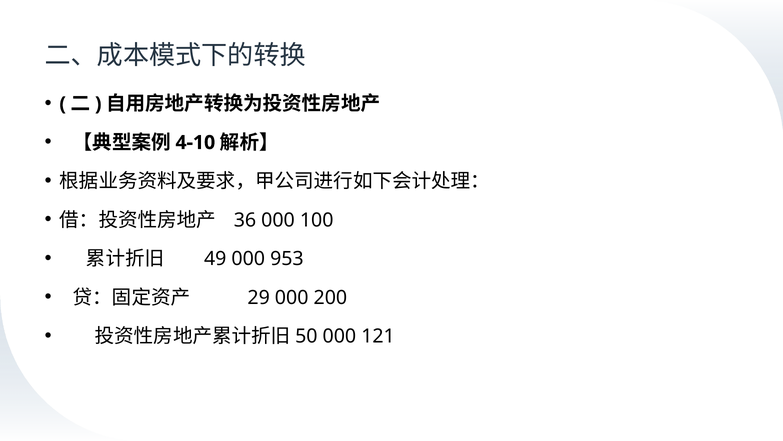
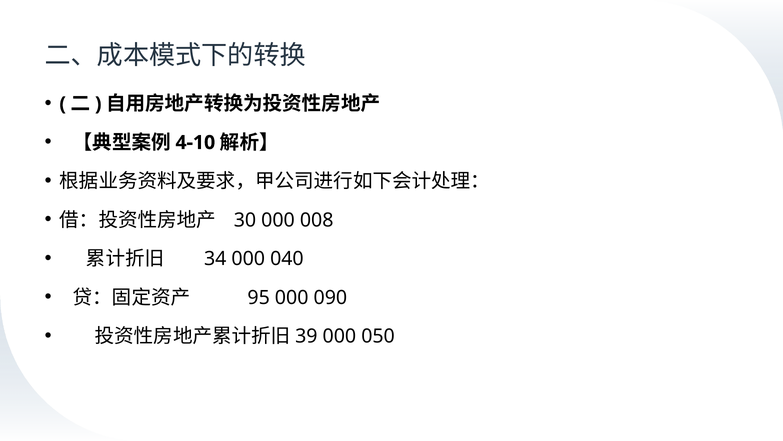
36: 36 -> 30
100: 100 -> 008
49: 49 -> 34
953: 953 -> 040
29: 29 -> 95
200: 200 -> 090
50: 50 -> 39
121: 121 -> 050
